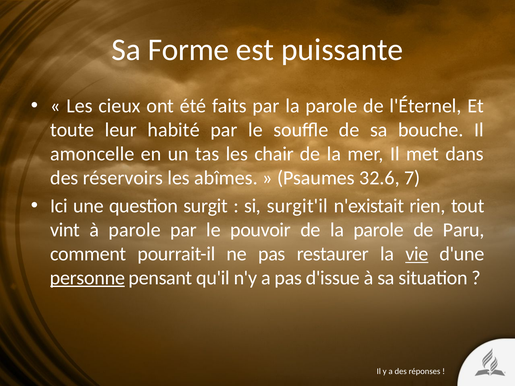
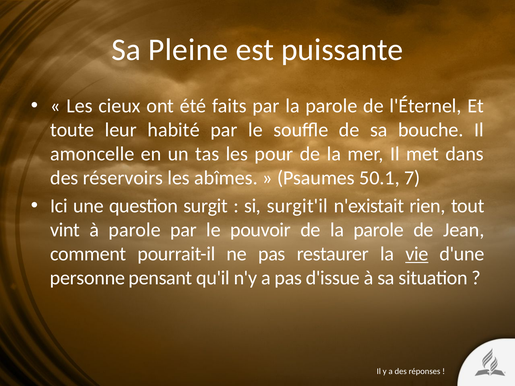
Forme: Forme -> Pleine
chair: chair -> pour
32.6: 32.6 -> 50.1
Paru: Paru -> Jean
personne underline: present -> none
